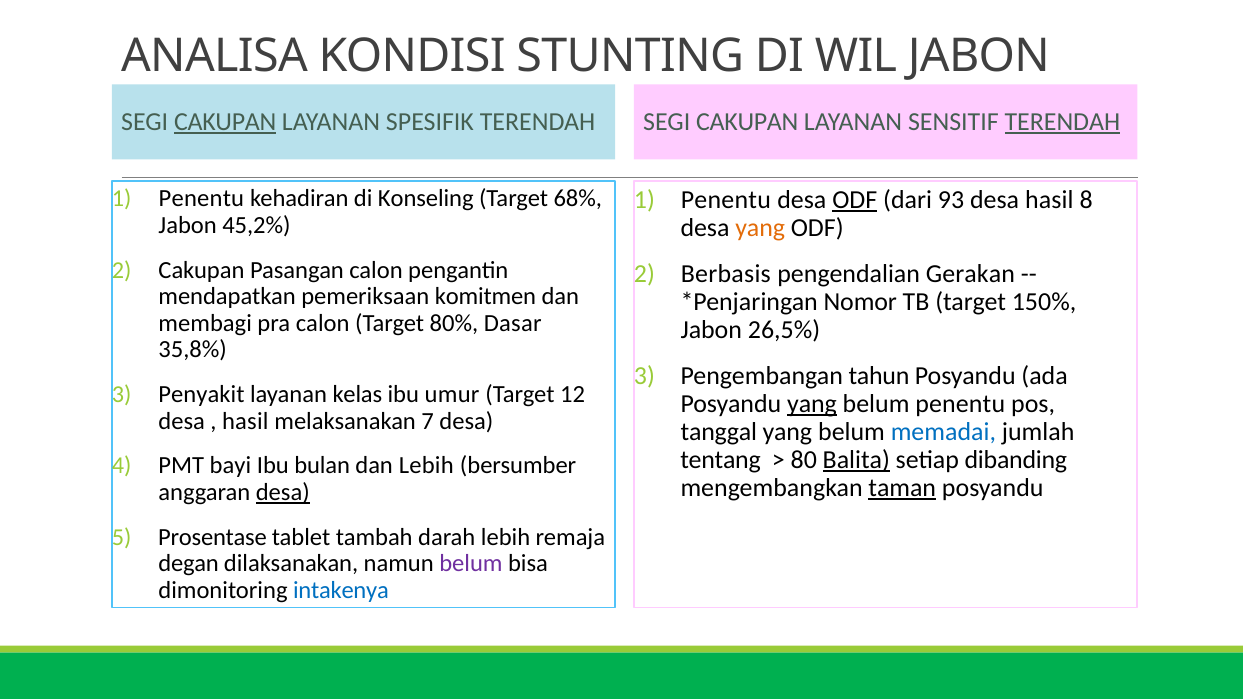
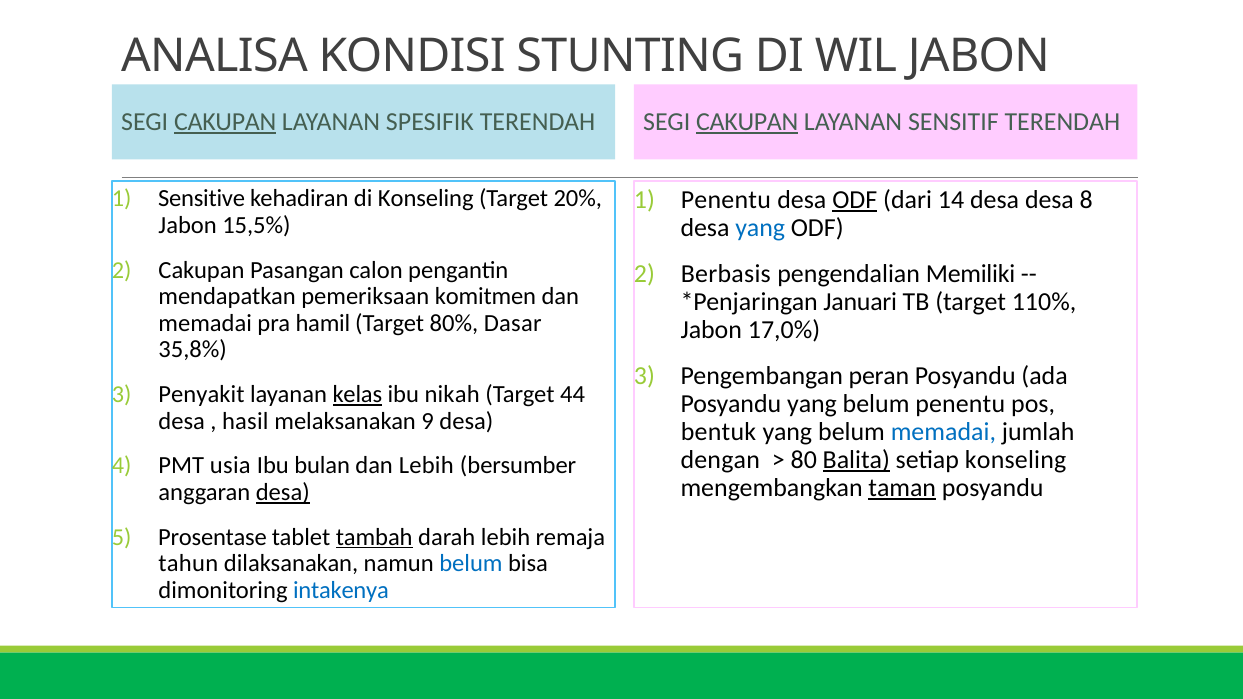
CAKUPAN at (747, 122) underline: none -> present
TERENDAH at (1062, 122) underline: present -> none
Penentu at (201, 199): Penentu -> Sensitive
68%: 68% -> 20%
93: 93 -> 14
desa hasil: hasil -> desa
45,2%: 45,2% -> 15,5%
yang at (760, 228) colour: orange -> blue
Gerakan: Gerakan -> Memiliki
Nomor: Nomor -> Januari
150%: 150% -> 110%
membagi at (205, 323): membagi -> memadai
pra calon: calon -> hamil
26,5%: 26,5% -> 17,0%
tahun: tahun -> peran
kelas underline: none -> present
umur: umur -> nikah
12: 12 -> 44
yang at (812, 404) underline: present -> none
7: 7 -> 9
tanggal: tanggal -> bentuk
tentang: tentang -> dengan
setiap dibanding: dibanding -> konseling
bayi: bayi -> usia
tambah underline: none -> present
degan: degan -> tahun
belum at (471, 564) colour: purple -> blue
